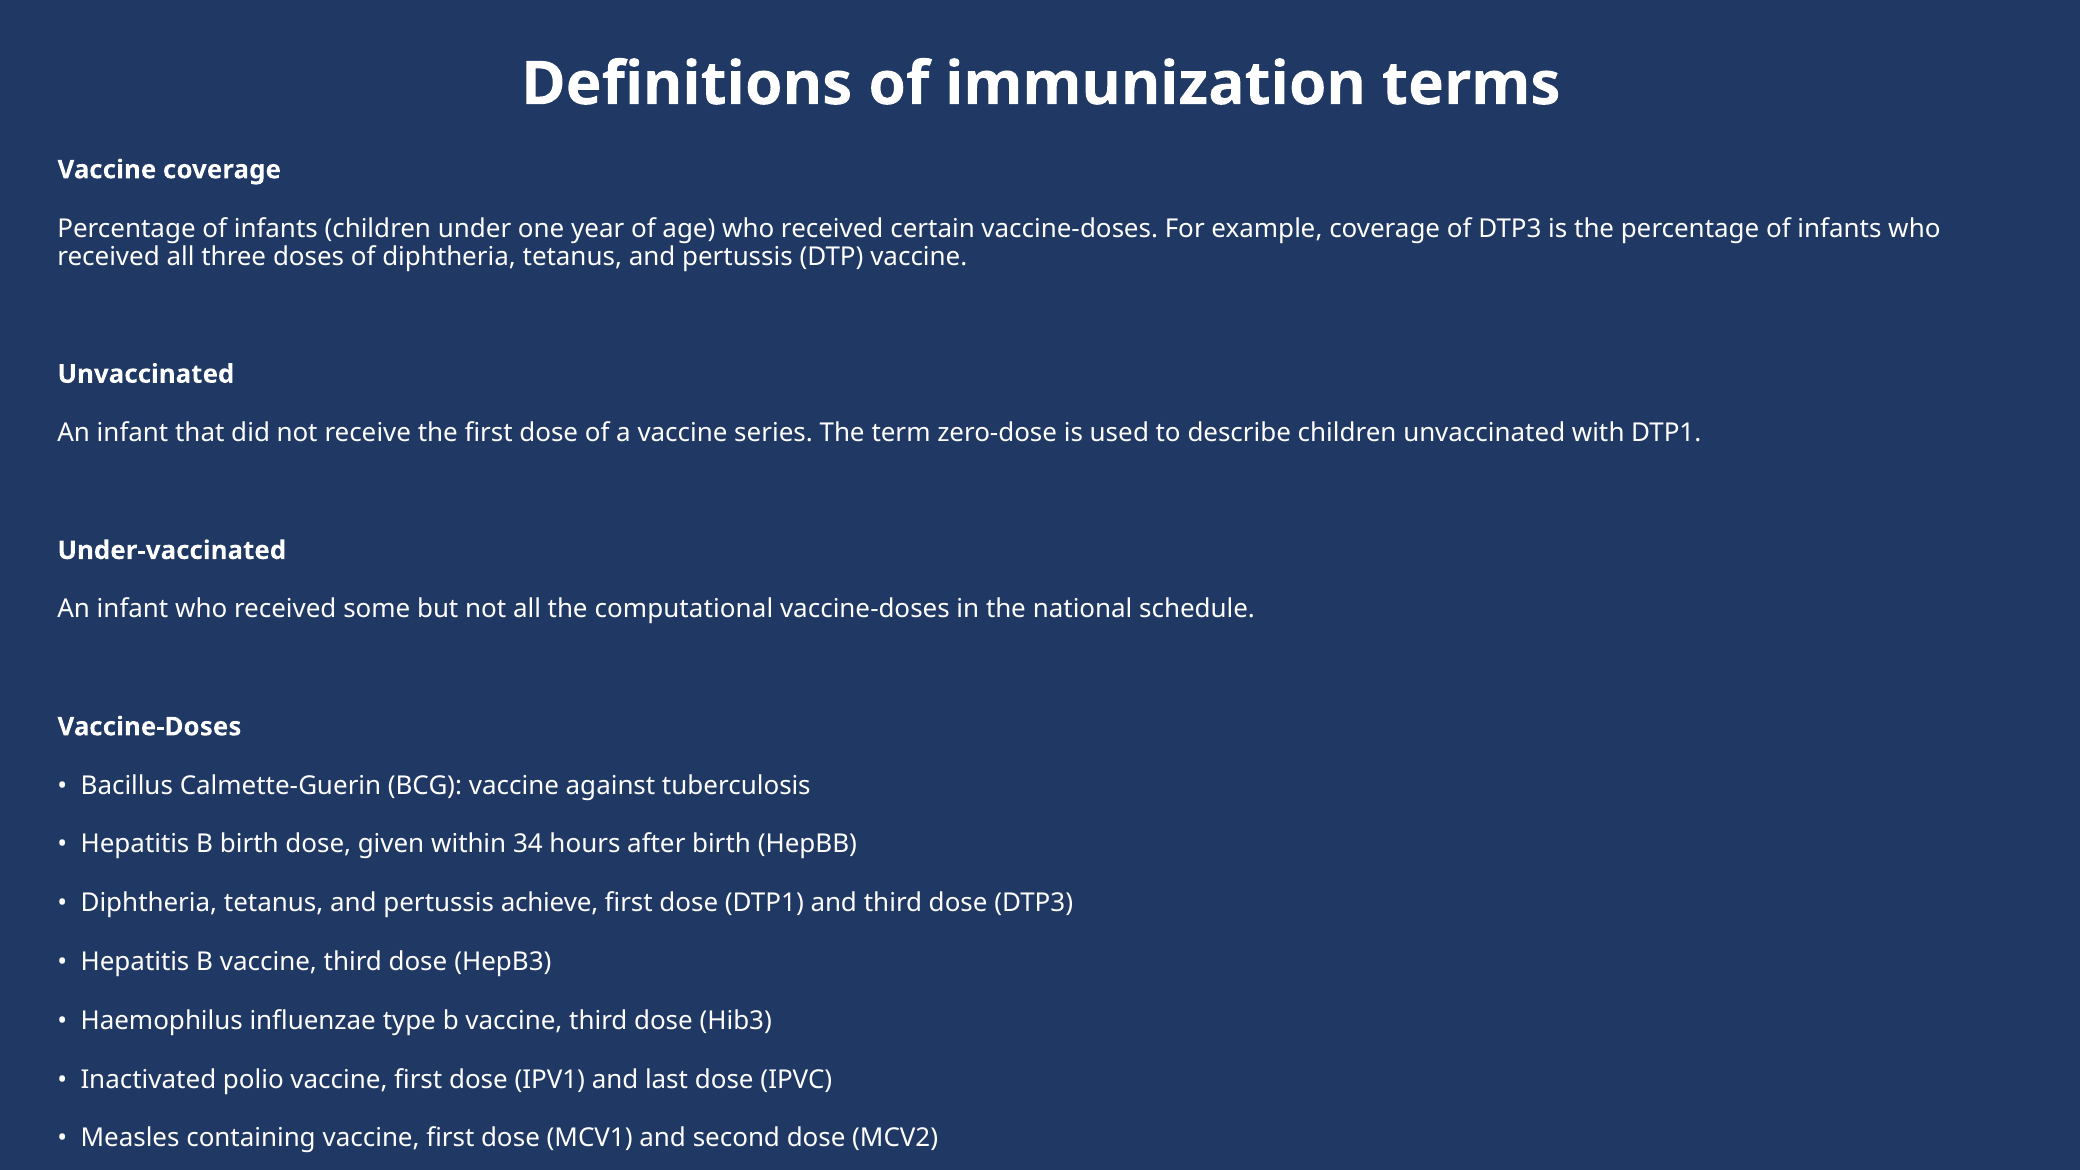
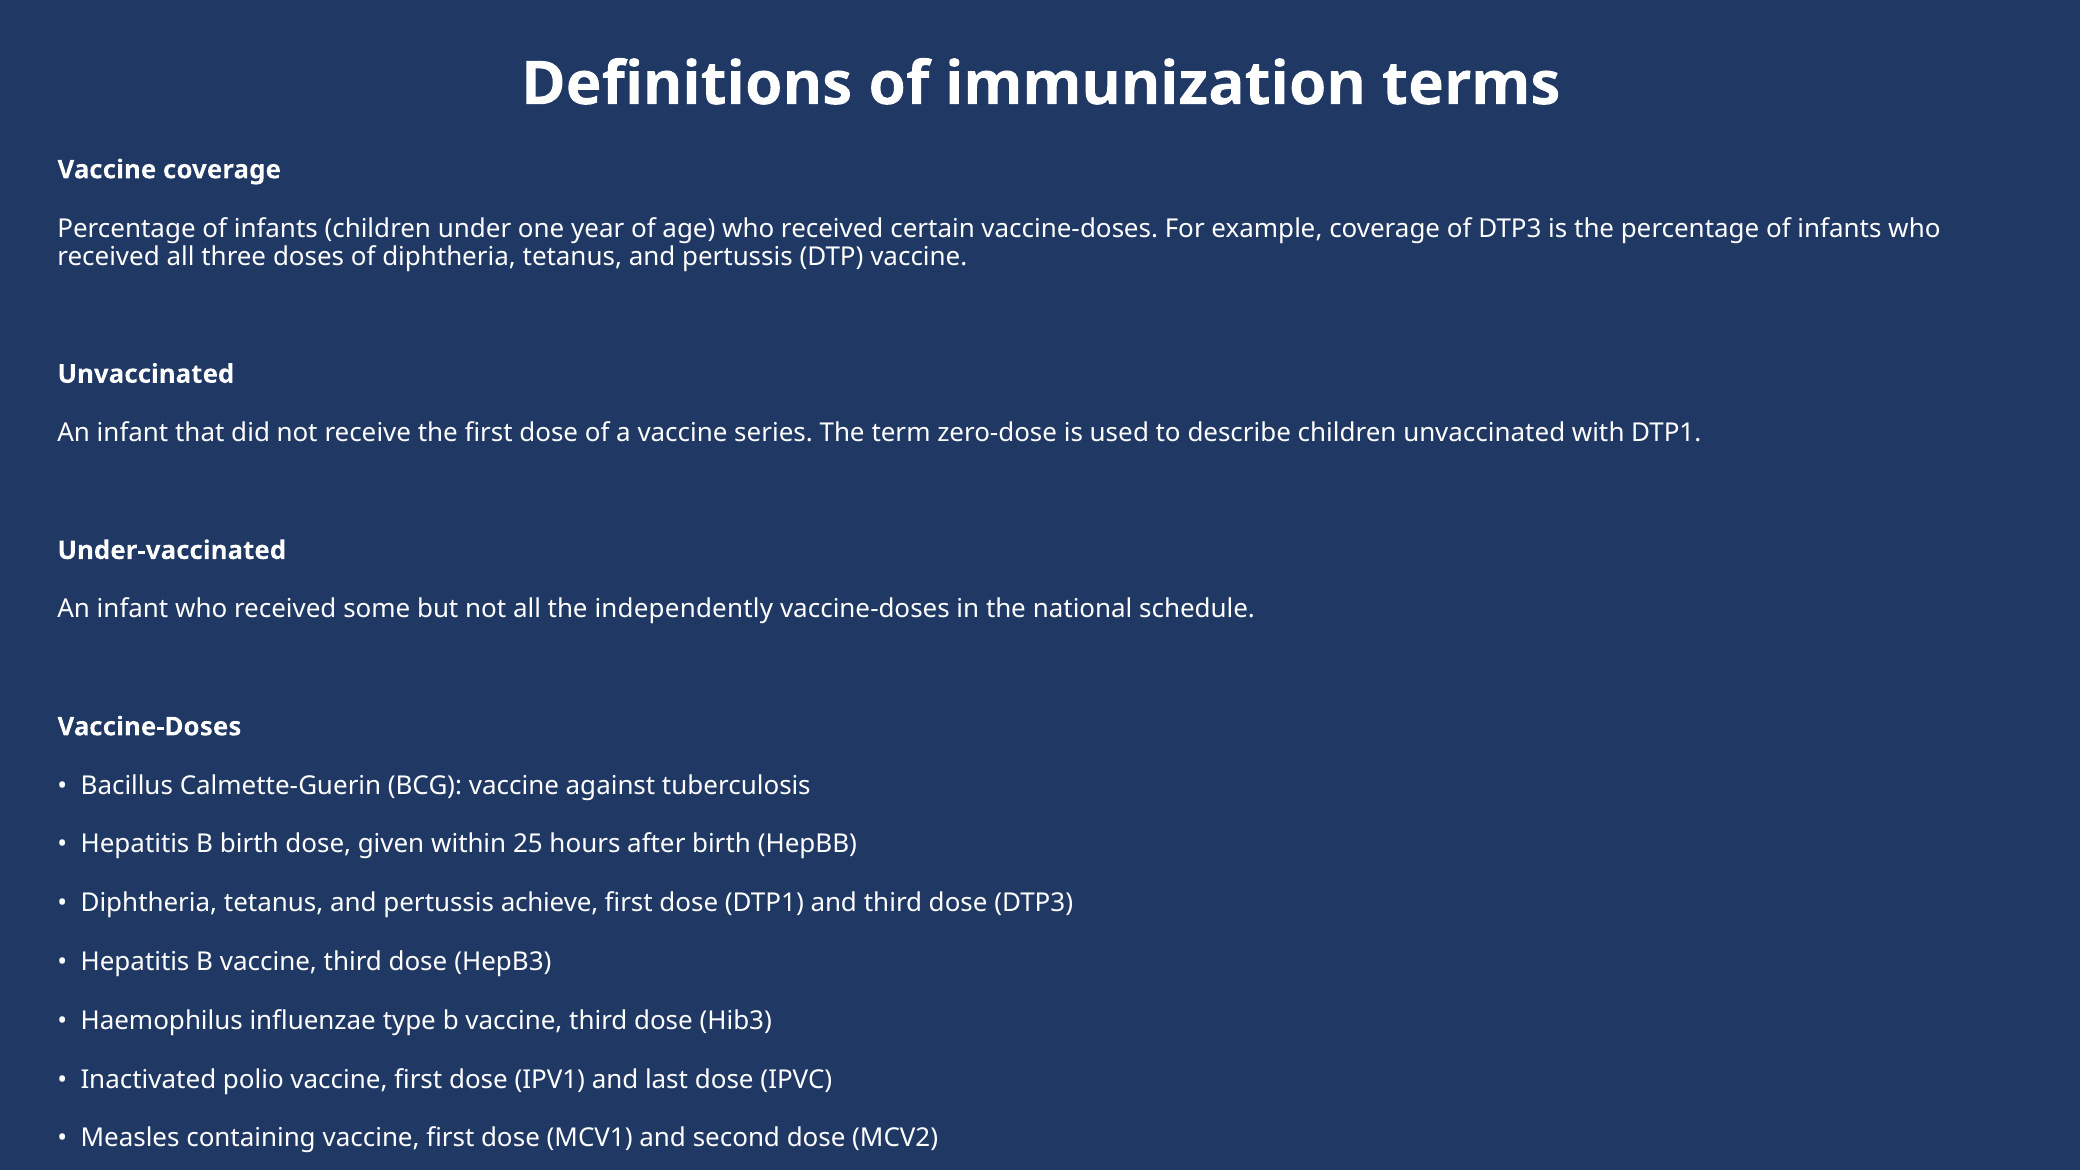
computational: computational -> independently
34: 34 -> 25
